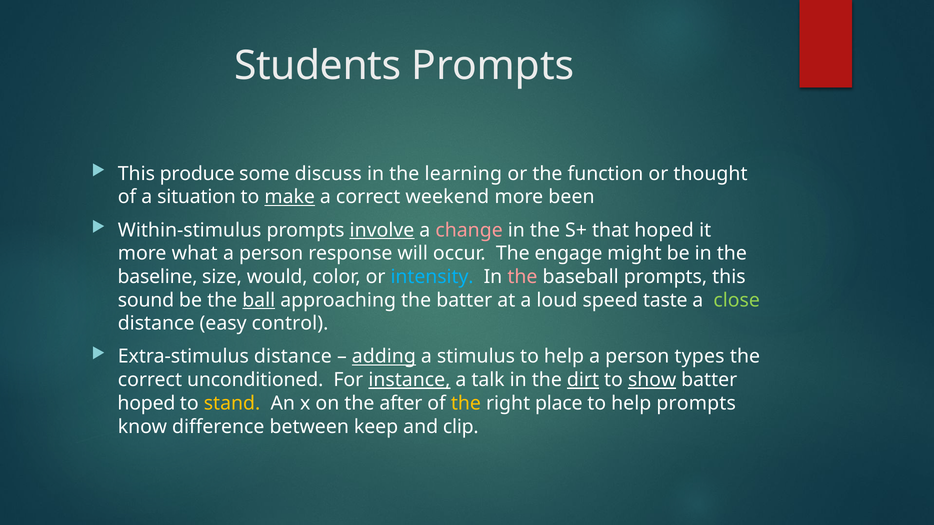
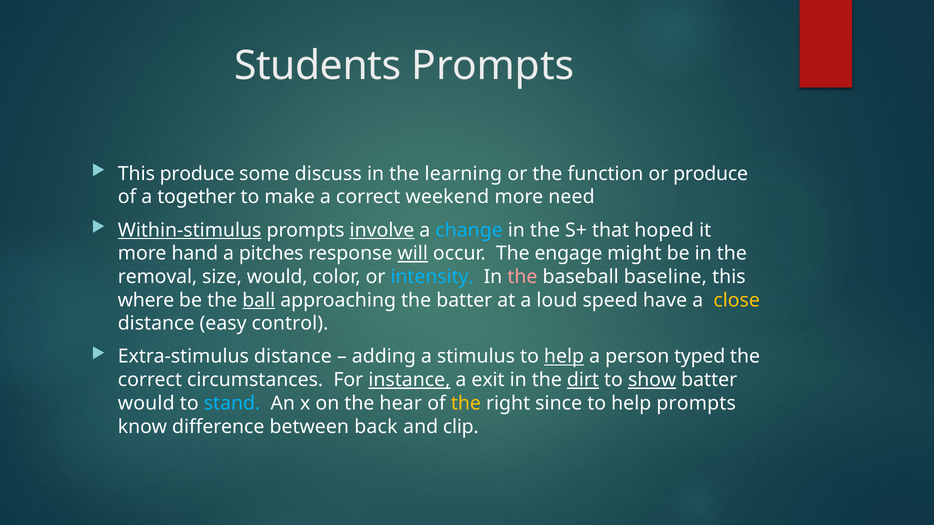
or thought: thought -> produce
situation: situation -> together
make underline: present -> none
been: been -> need
Within-stimulus underline: none -> present
change colour: pink -> light blue
what: what -> hand
person at (271, 254): person -> pitches
will underline: none -> present
baseline: baseline -> removal
baseball prompts: prompts -> baseline
sound: sound -> where
taste: taste -> have
close colour: light green -> yellow
adding underline: present -> none
help at (564, 357) underline: none -> present
types: types -> typed
unconditioned: unconditioned -> circumstances
talk: talk -> exit
hoped at (146, 404): hoped -> would
stand colour: yellow -> light blue
after: after -> hear
place: place -> since
keep: keep -> back
